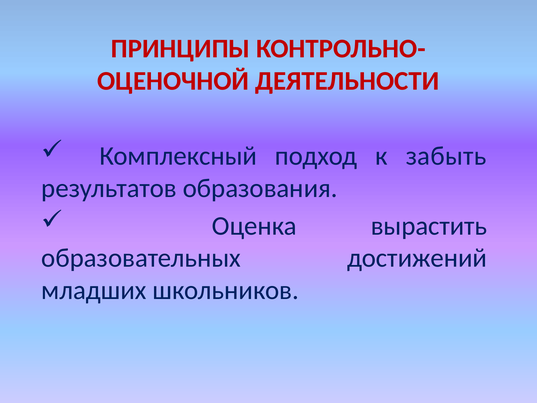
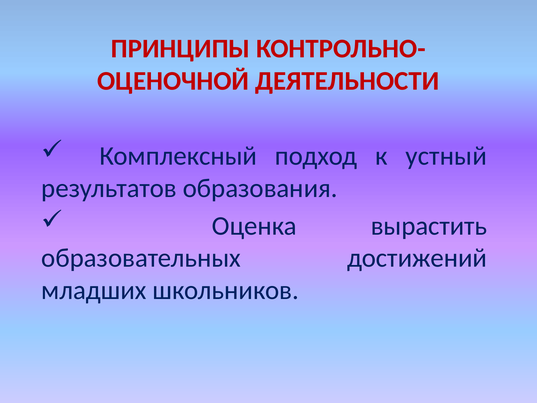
забыть: забыть -> устный
